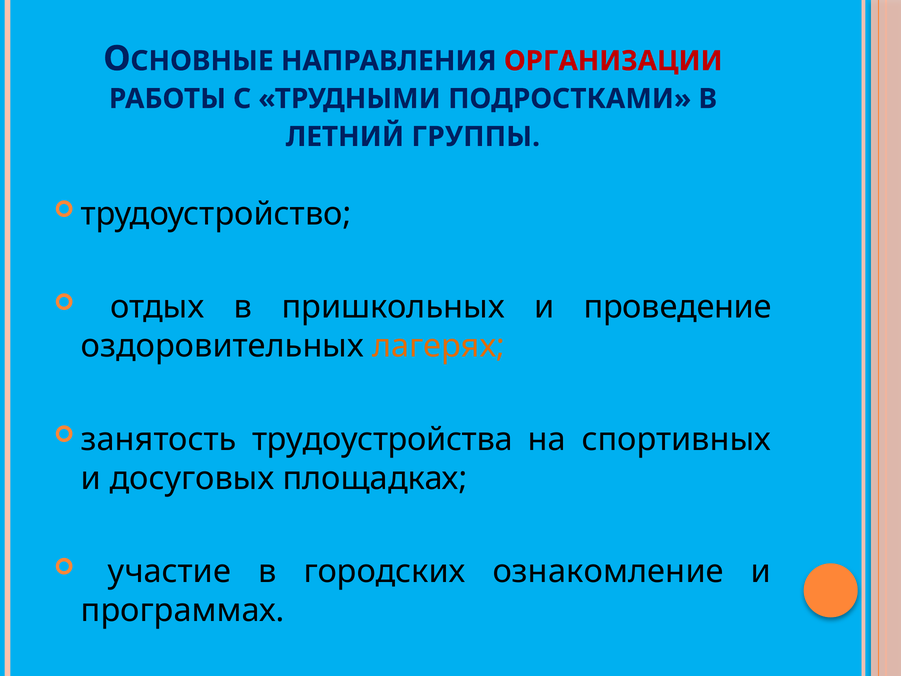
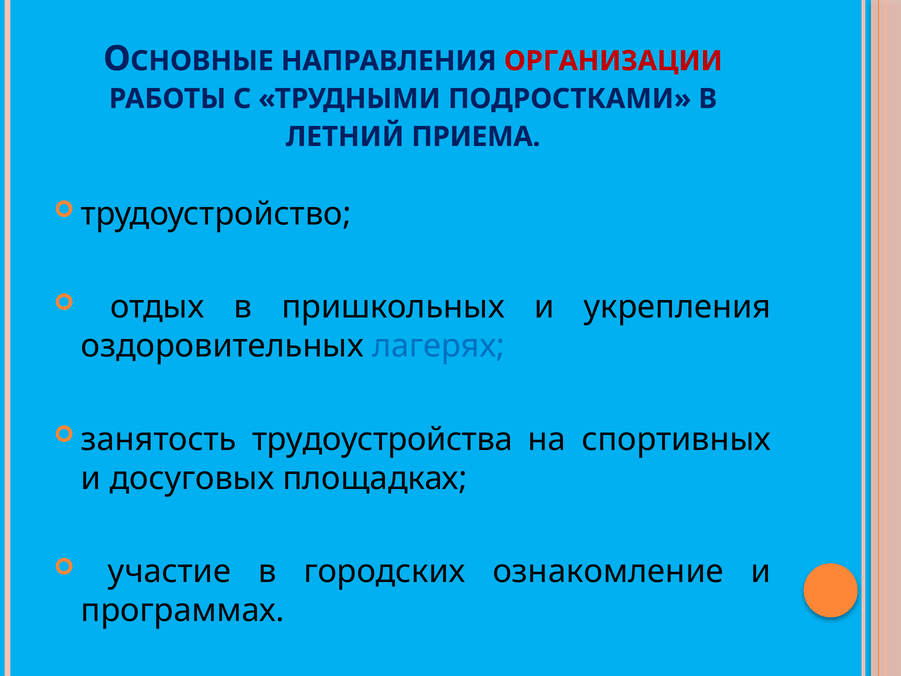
ГРУППЫ: ГРУППЫ -> ПРИЕМА
проведение: проведение -> укрепления
лагерях colour: orange -> blue
